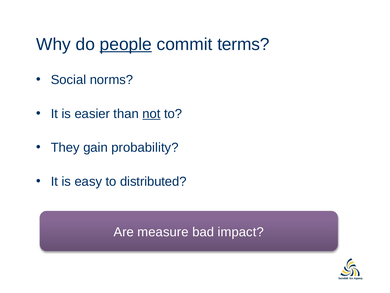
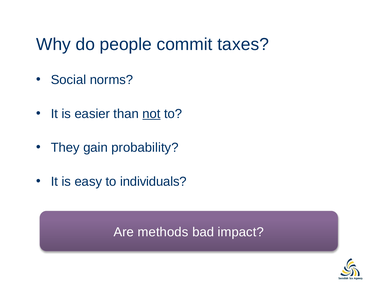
people underline: present -> none
terms: terms -> taxes
distributed: distributed -> individuals
measure: measure -> methods
